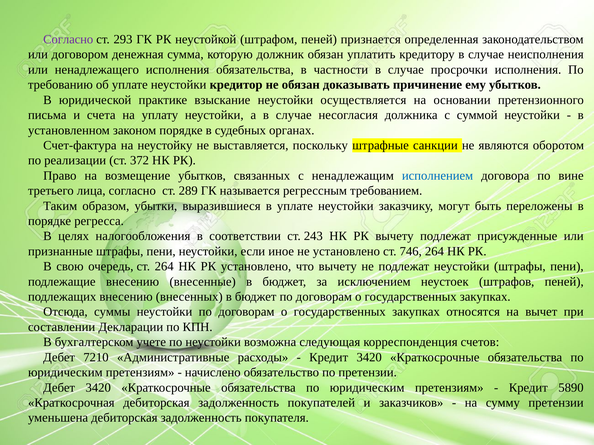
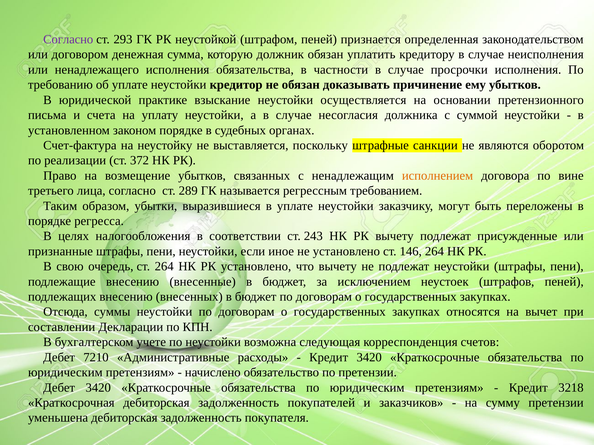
исполнением colour: blue -> orange
746: 746 -> 146
5890: 5890 -> 3218
